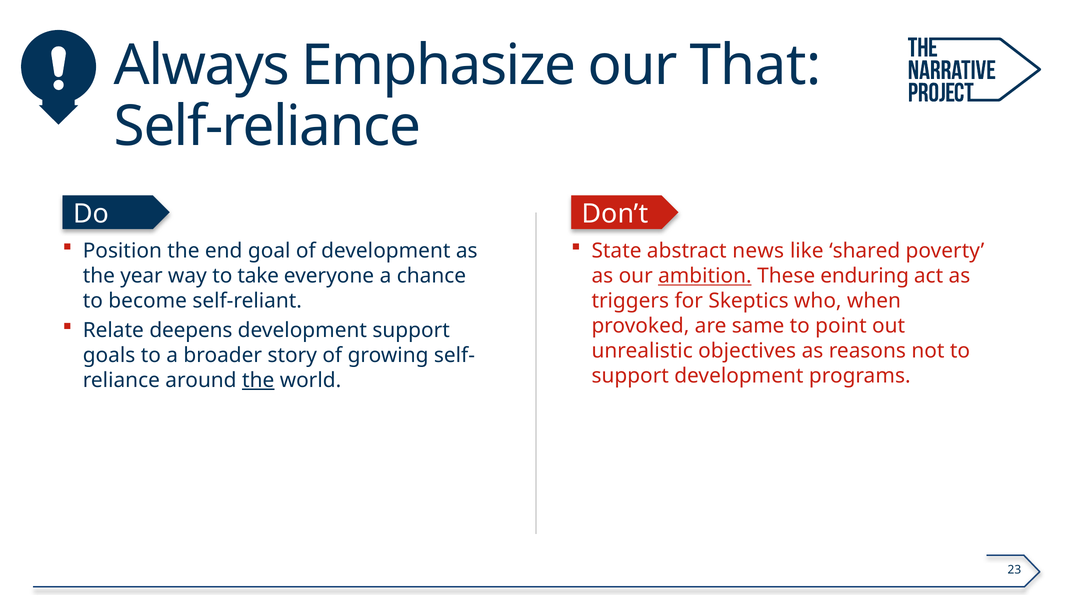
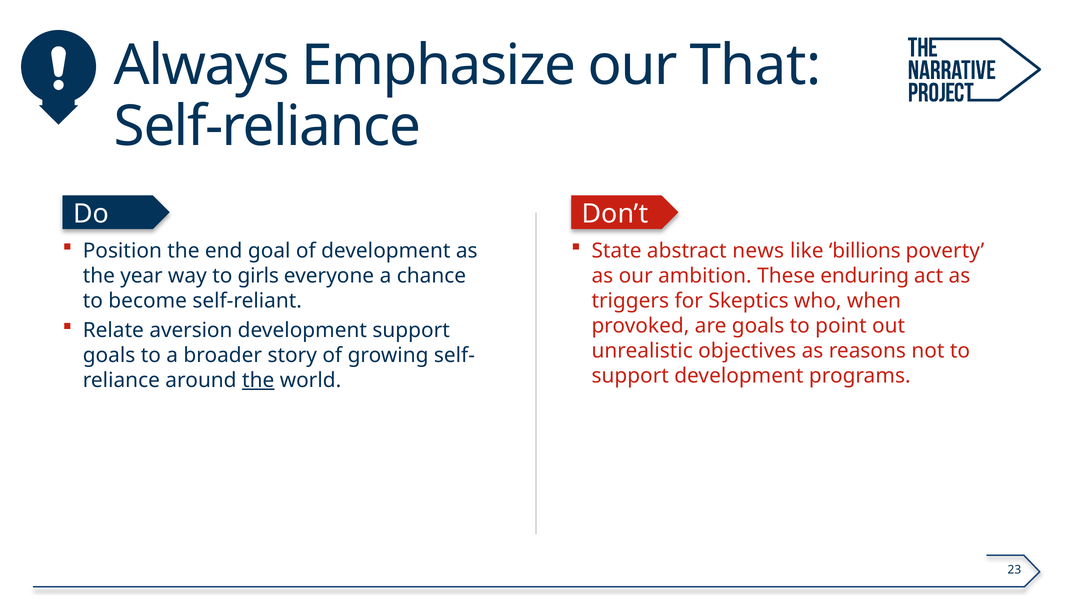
shared: shared -> billions
take: take -> girls
ambition underline: present -> none
deepens: deepens -> aversion
are same: same -> goals
